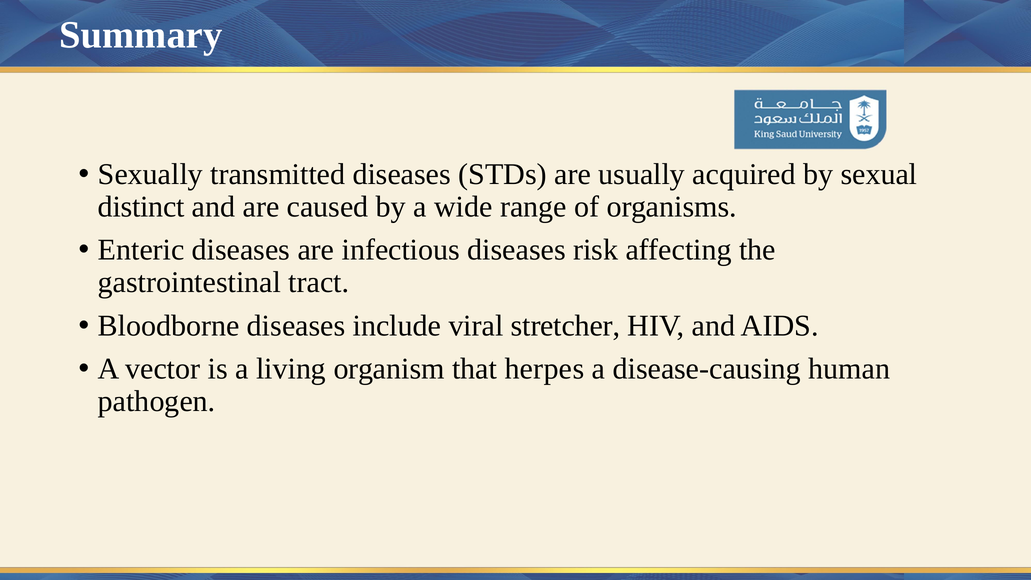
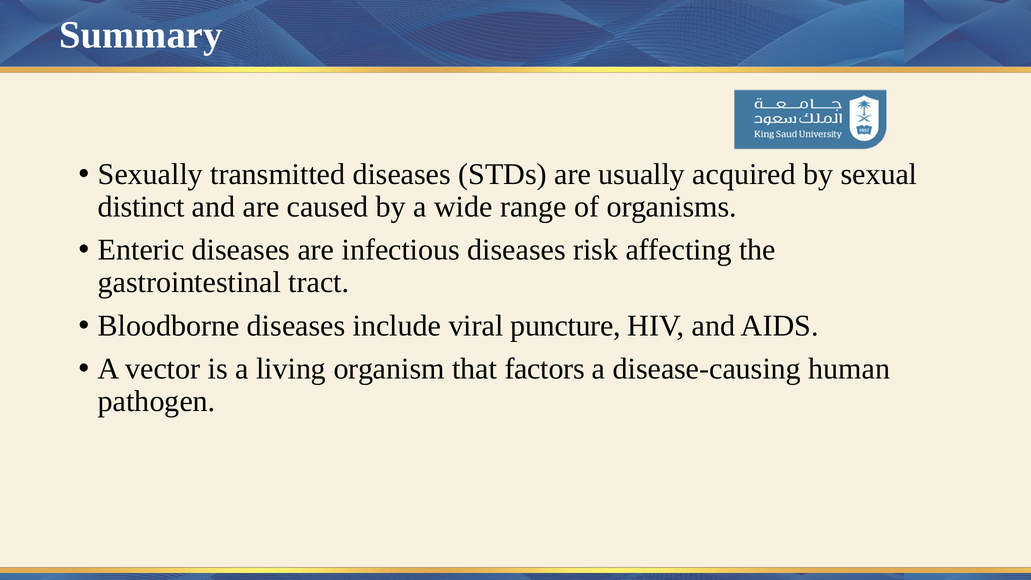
stretcher: stretcher -> puncture
herpes: herpes -> factors
